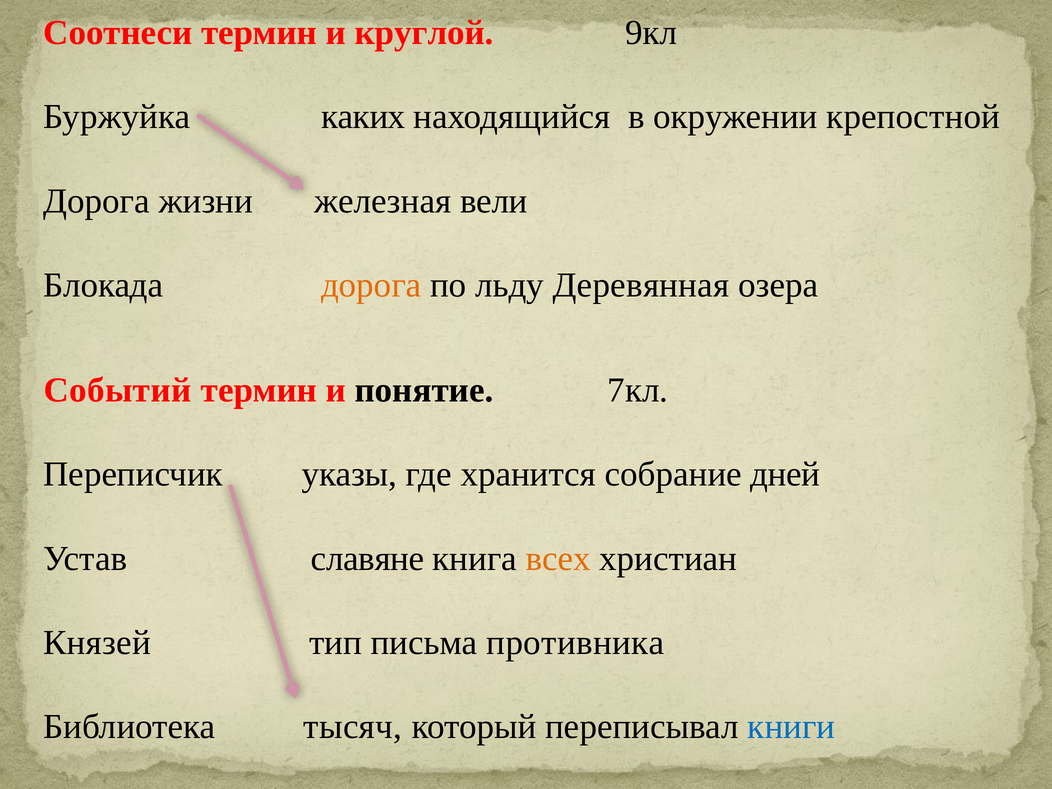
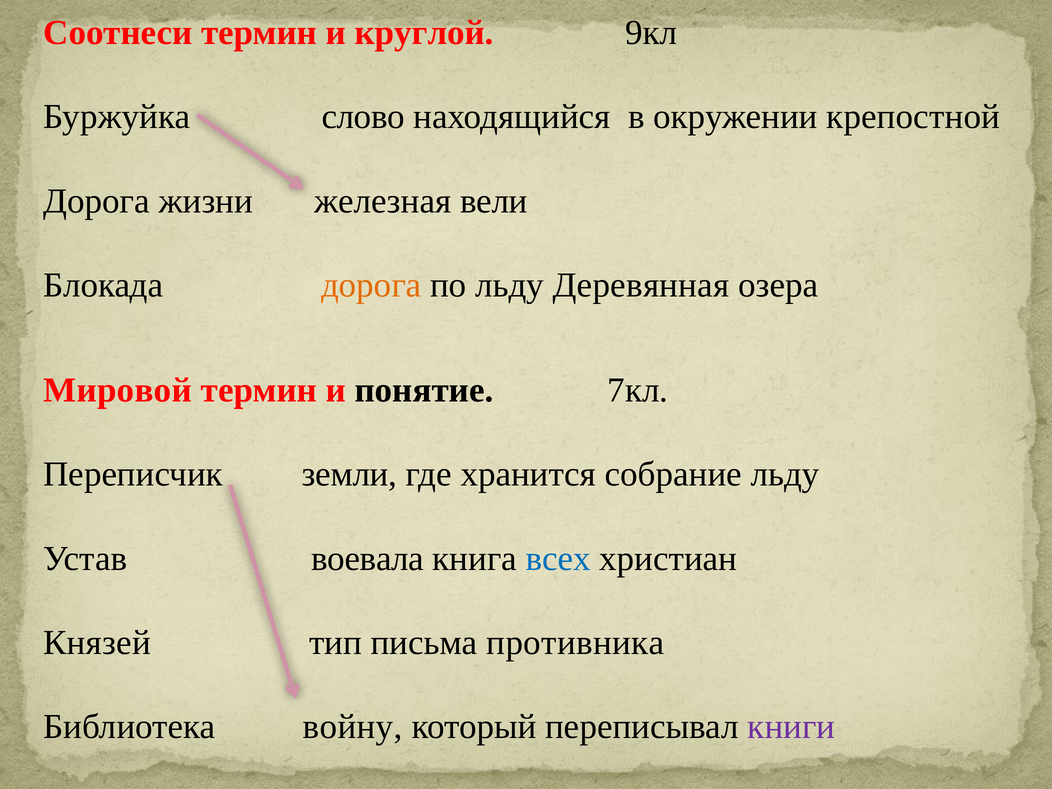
каких: каких -> слово
Событий: Событий -> Мировой
указы: указы -> земли
собрание дней: дней -> льду
славяне: славяне -> воевала
всех colour: orange -> blue
тысяч: тысяч -> войну
книги colour: blue -> purple
